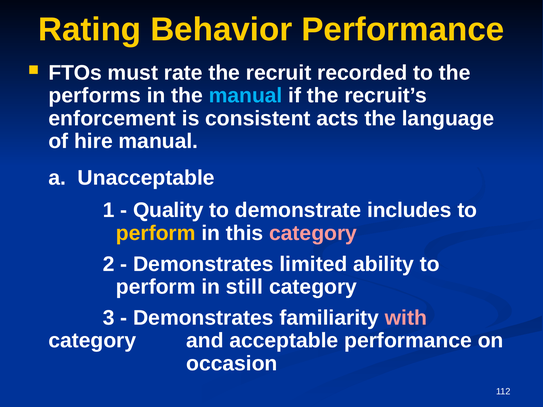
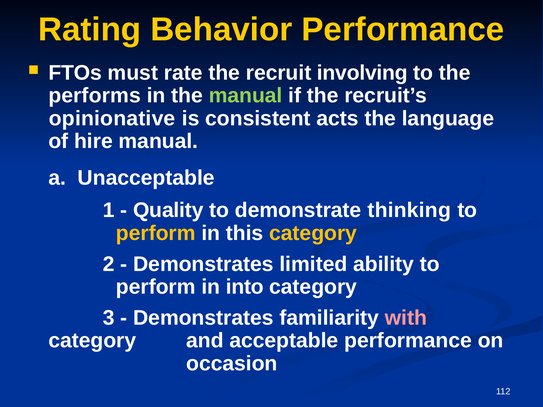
recorded: recorded -> involving
manual at (246, 96) colour: light blue -> light green
enforcement: enforcement -> opinionative
includes: includes -> thinking
category at (313, 233) colour: pink -> yellow
still: still -> into
